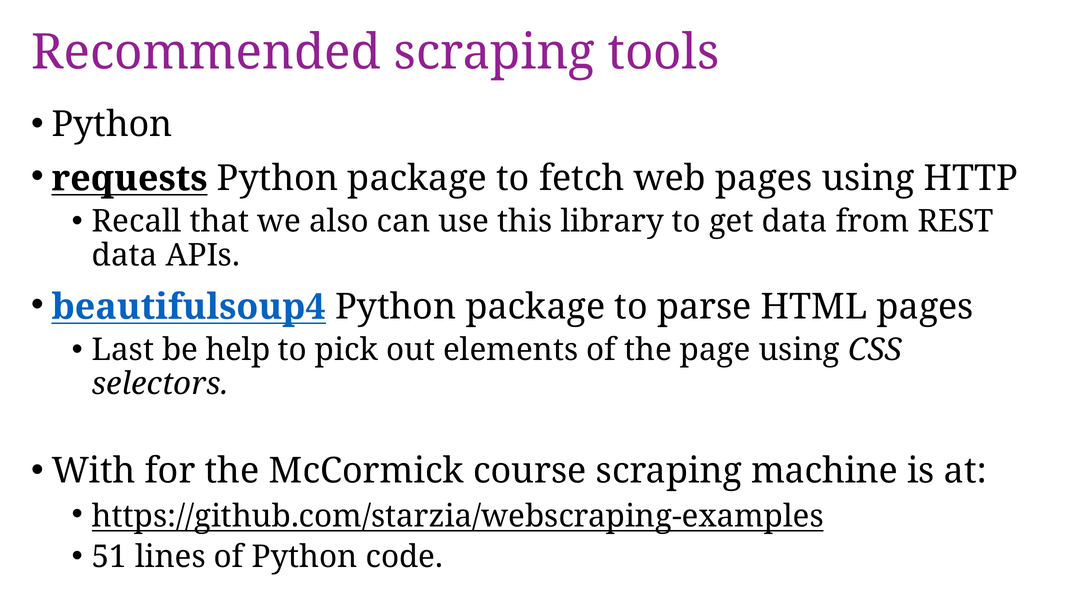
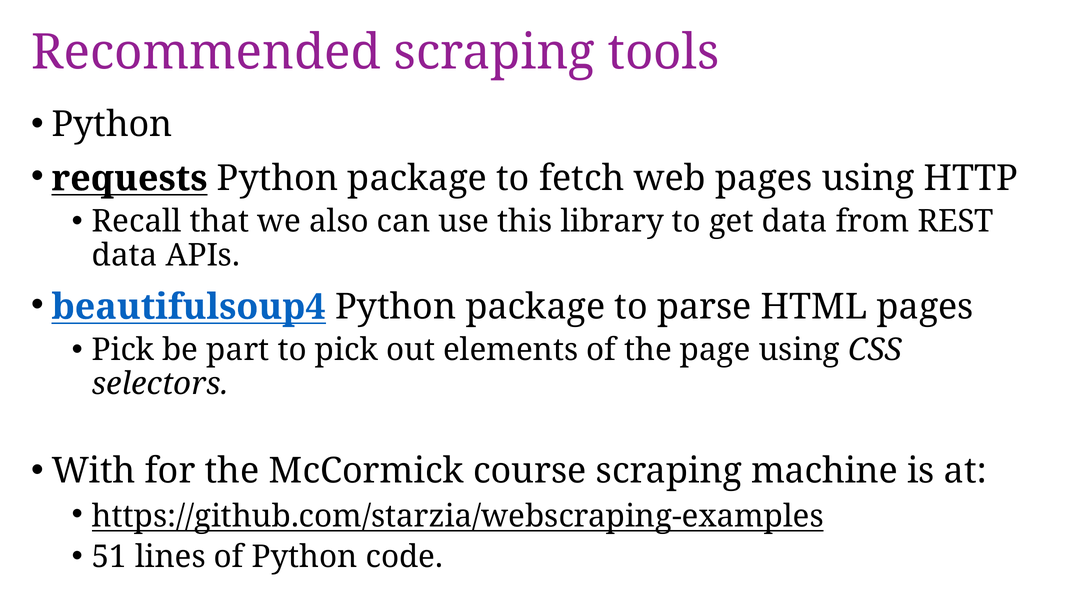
Last at (123, 350): Last -> Pick
help: help -> part
